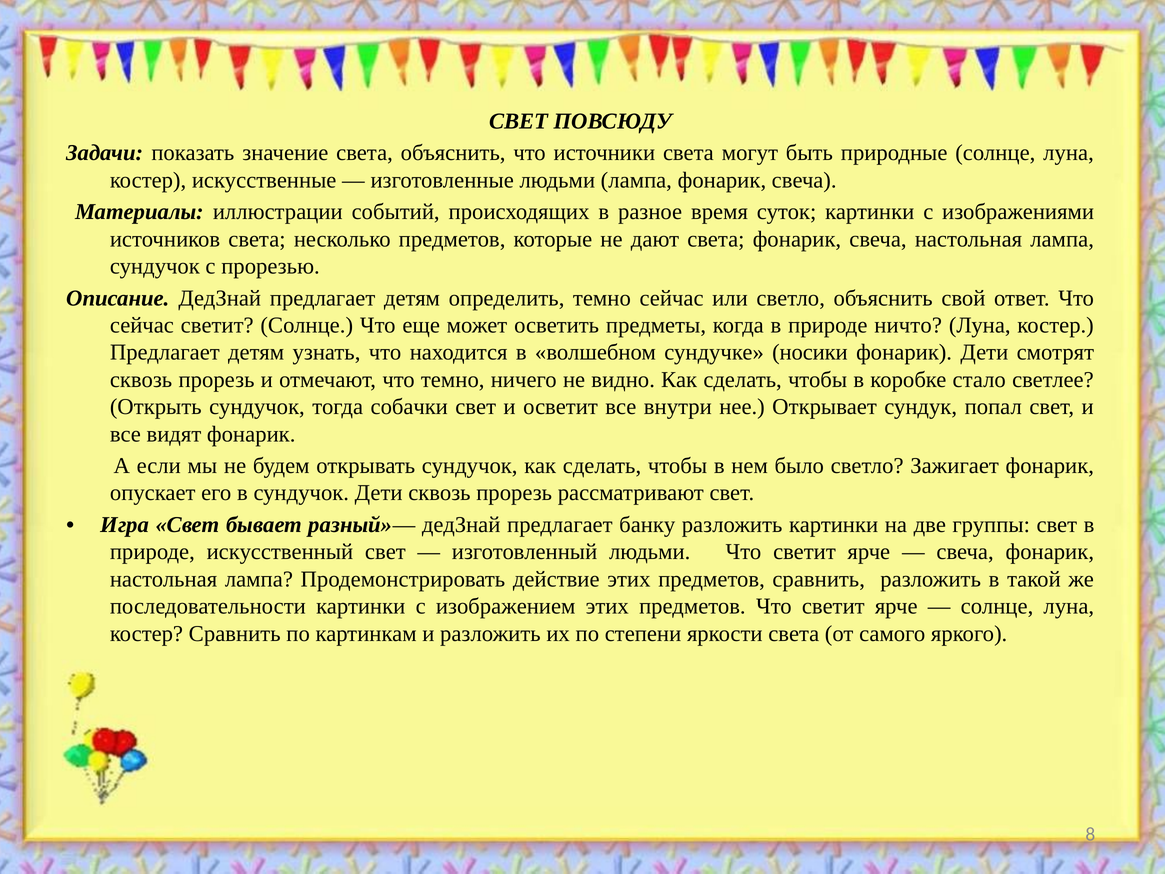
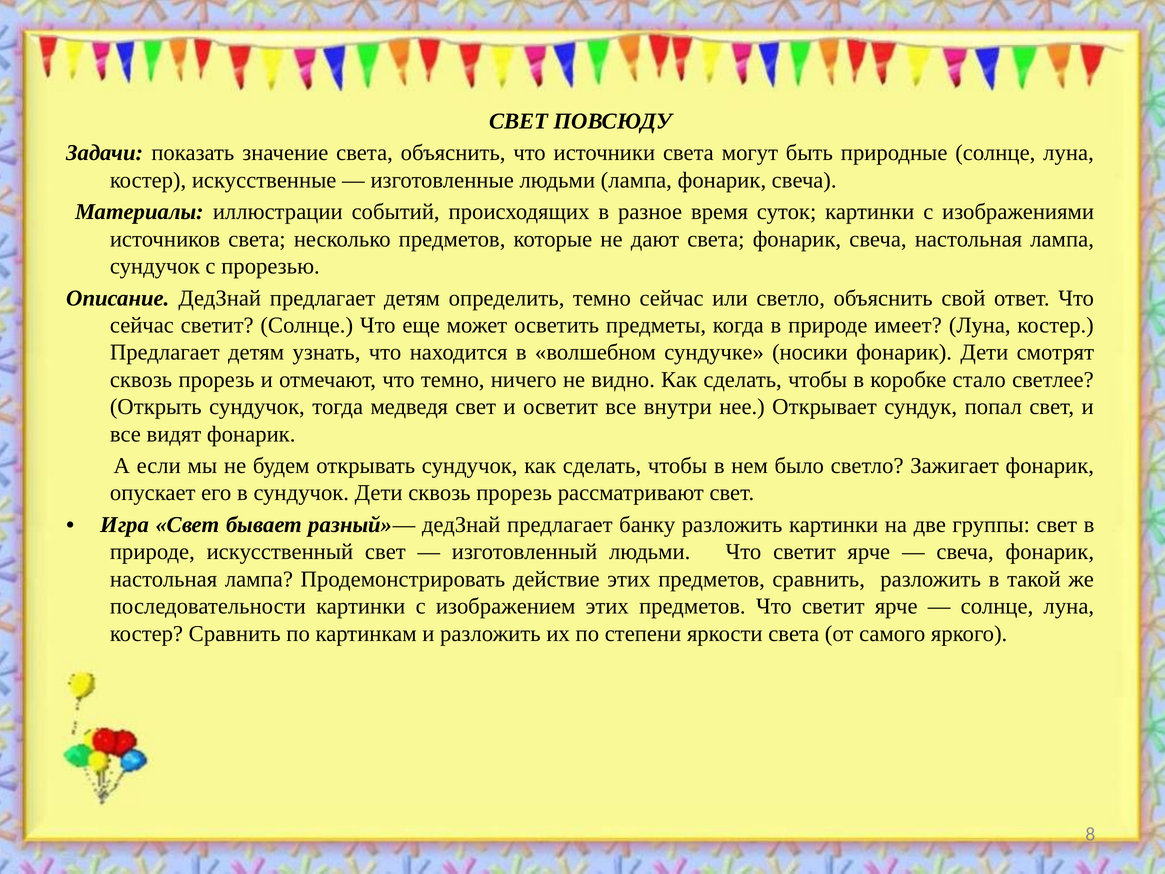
ничто: ничто -> имеет
собачки: собачки -> медведя
